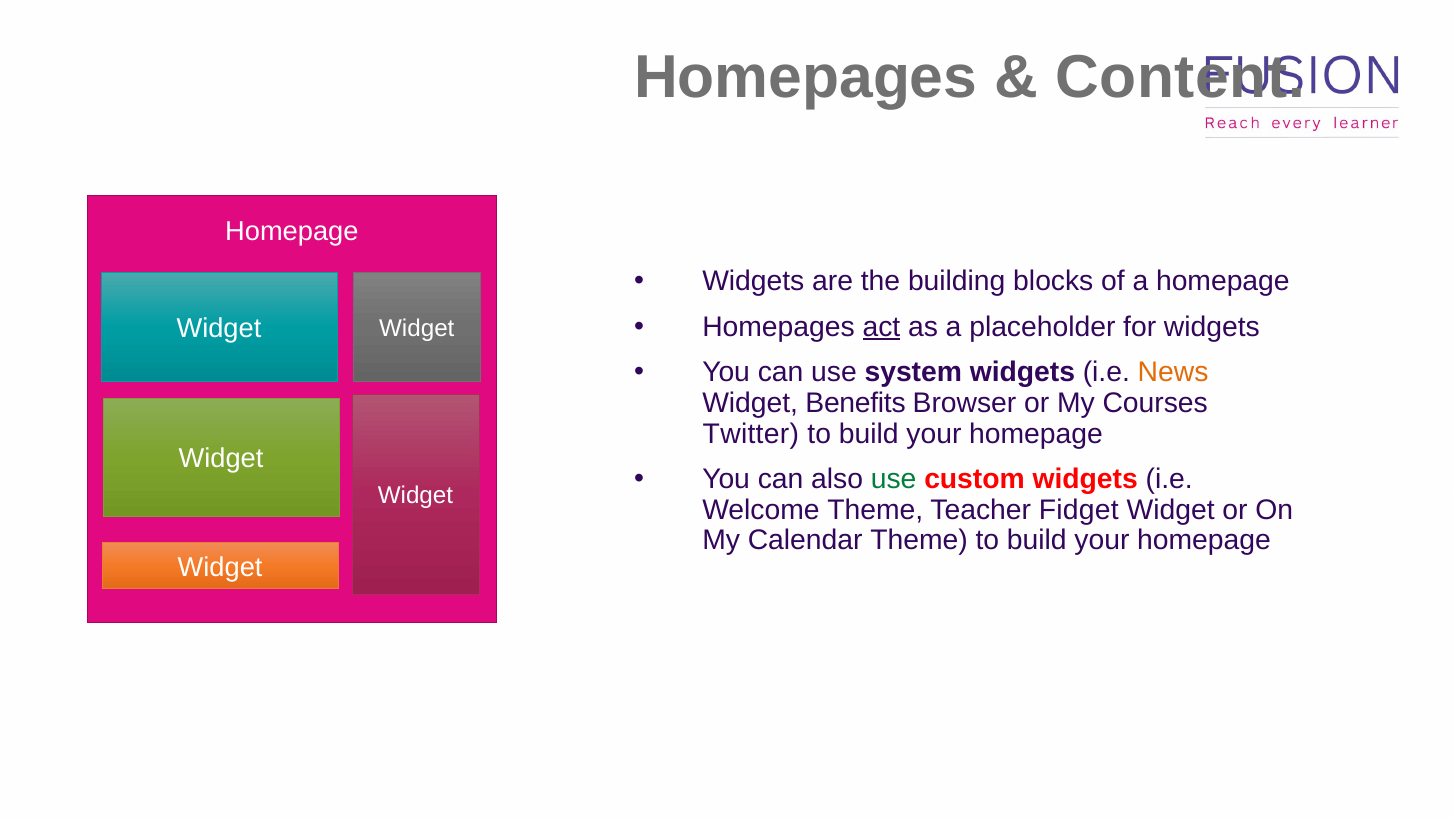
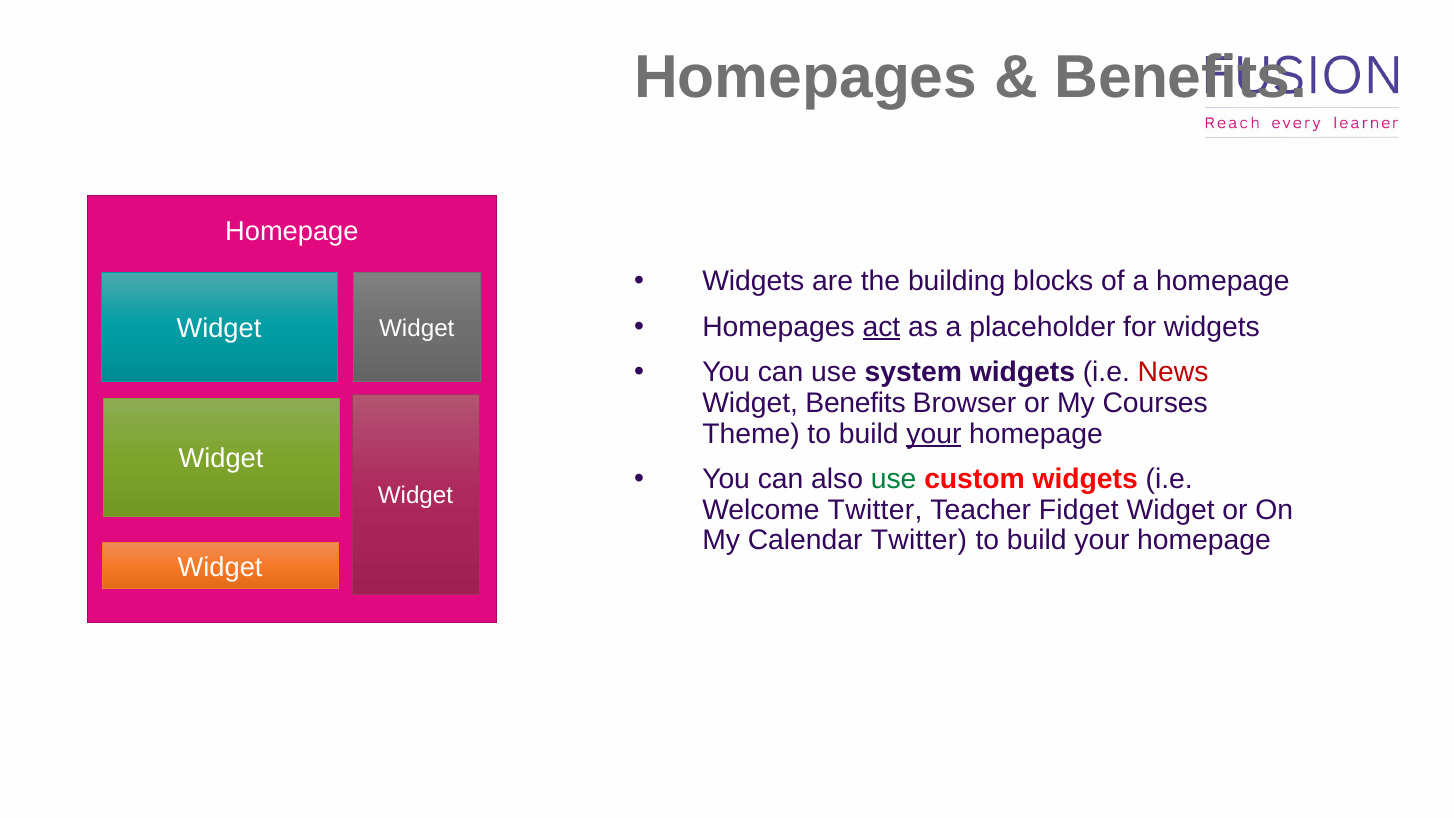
Content at (1180, 78): Content -> Benefits
News colour: orange -> red
Twitter: Twitter -> Theme
your at (934, 434) underline: none -> present
Welcome Theme: Theme -> Twitter
Calendar Theme: Theme -> Twitter
